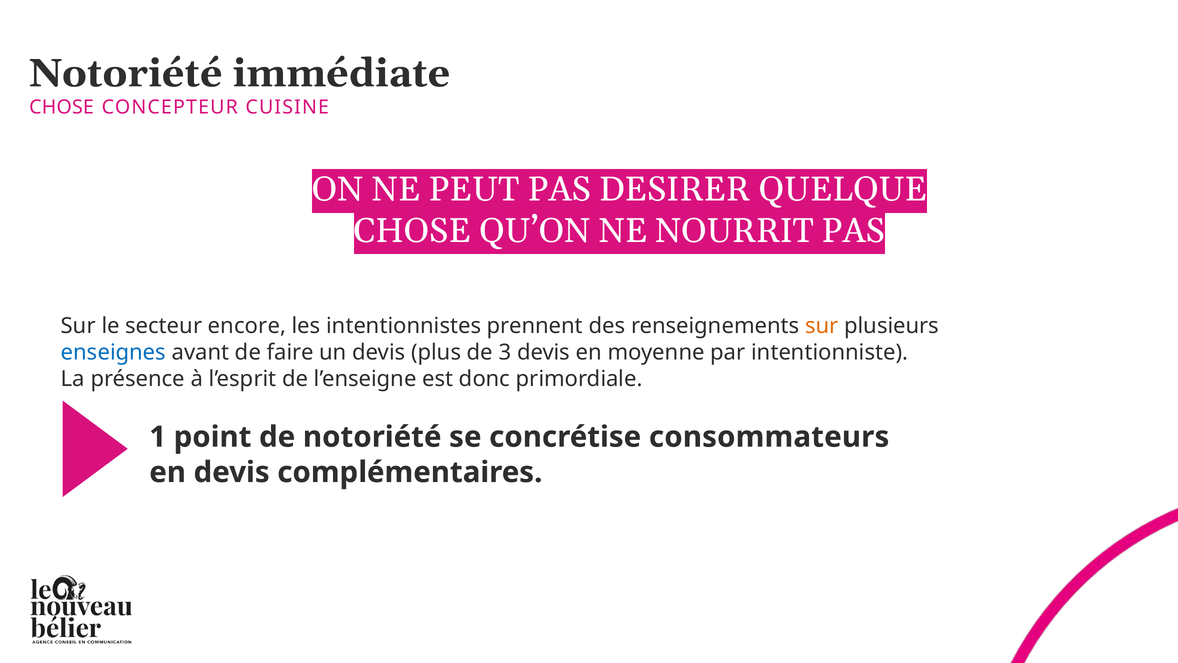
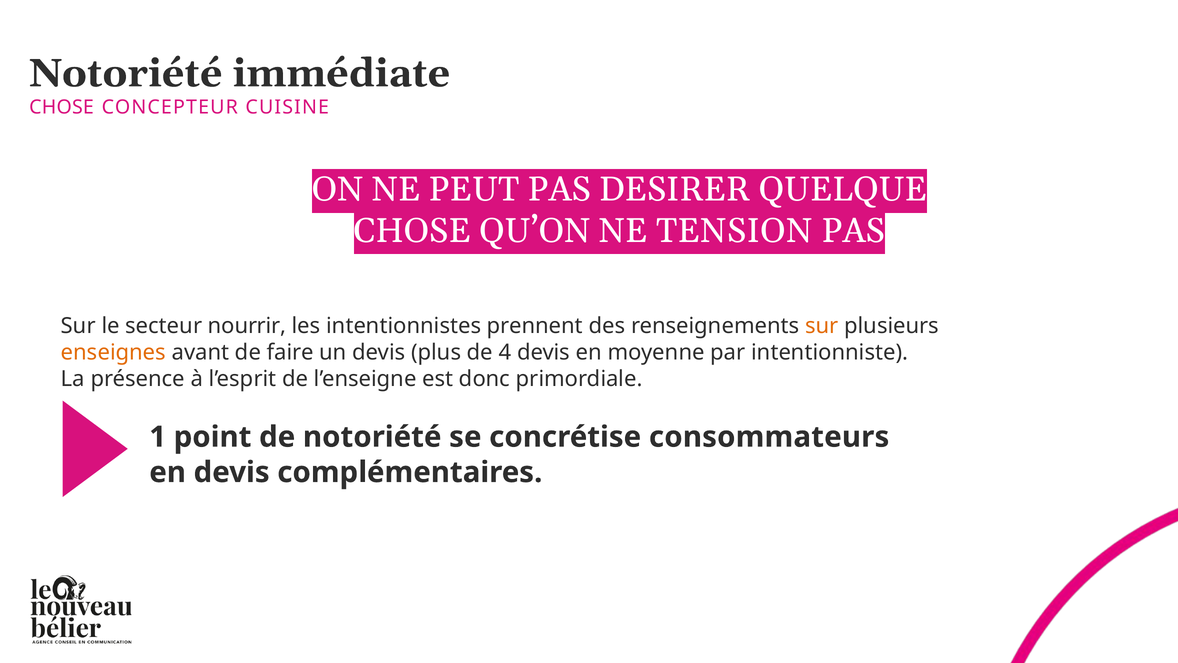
NOURRIT: NOURRIT -> TENSION
encore: encore -> nourrir
enseignes colour: blue -> orange
3: 3 -> 4
